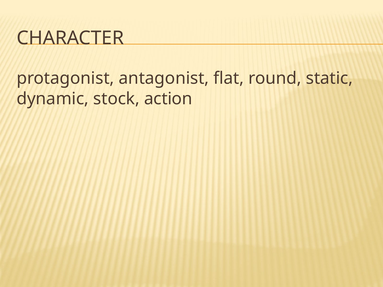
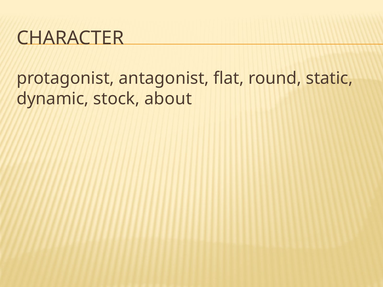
action: action -> about
